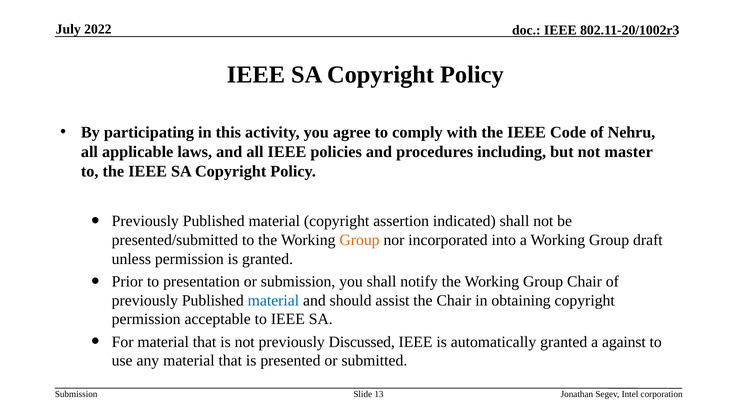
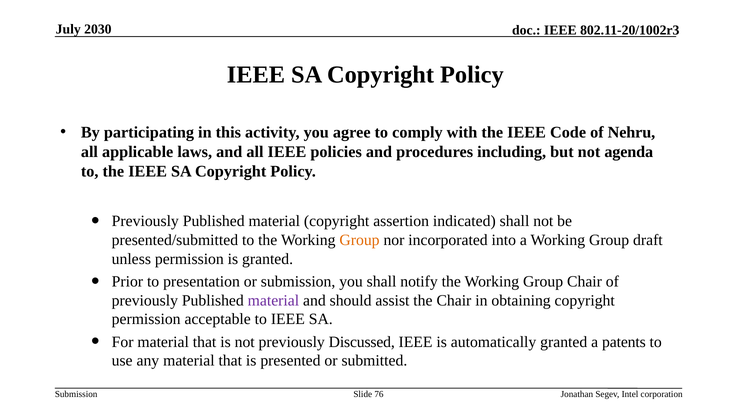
2022: 2022 -> 2030
master: master -> agenda
material at (273, 300) colour: blue -> purple
against: against -> patents
13: 13 -> 76
